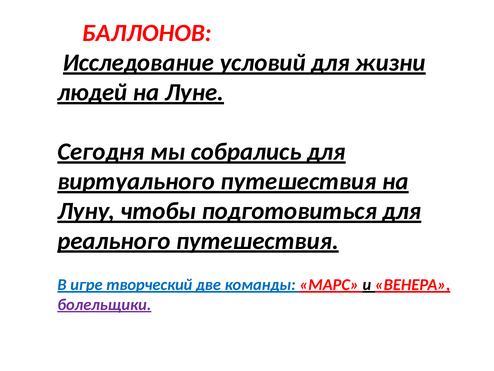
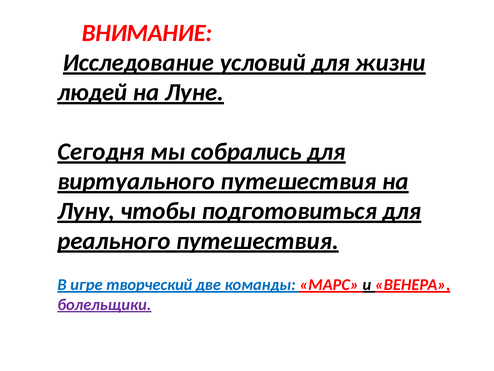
БАЛЛОНОВ: БАЛЛОНОВ -> ВНИМАНИЕ
